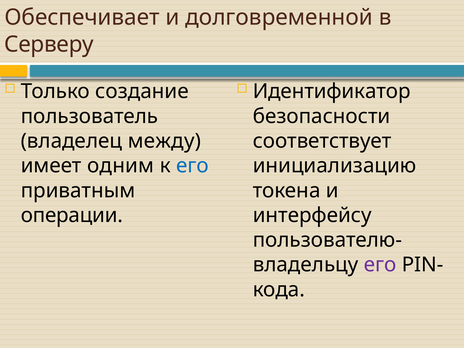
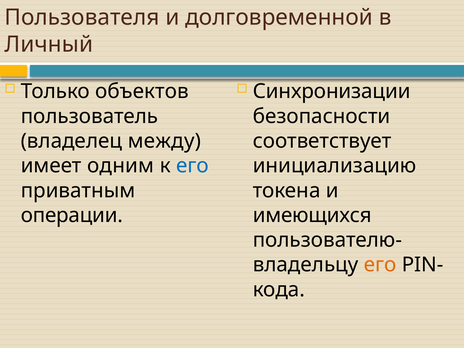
Обеспечивает: Обеспечивает -> Пользователя
Серверу: Серверу -> Личный
создание: создание -> объектов
Идентификатор: Идентификатор -> Синхронизации
интерфейсу: интерфейсу -> имеющихся
его at (380, 265) colour: purple -> orange
